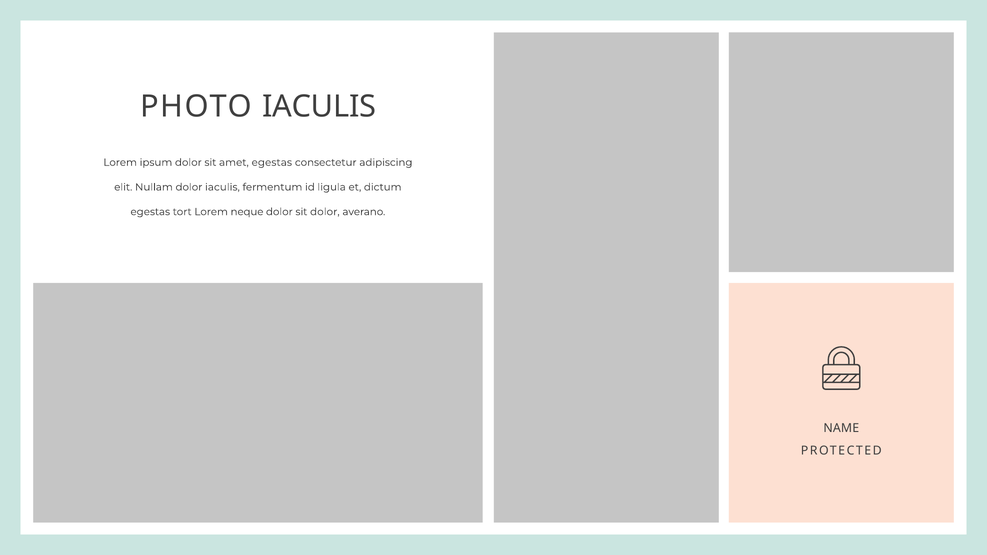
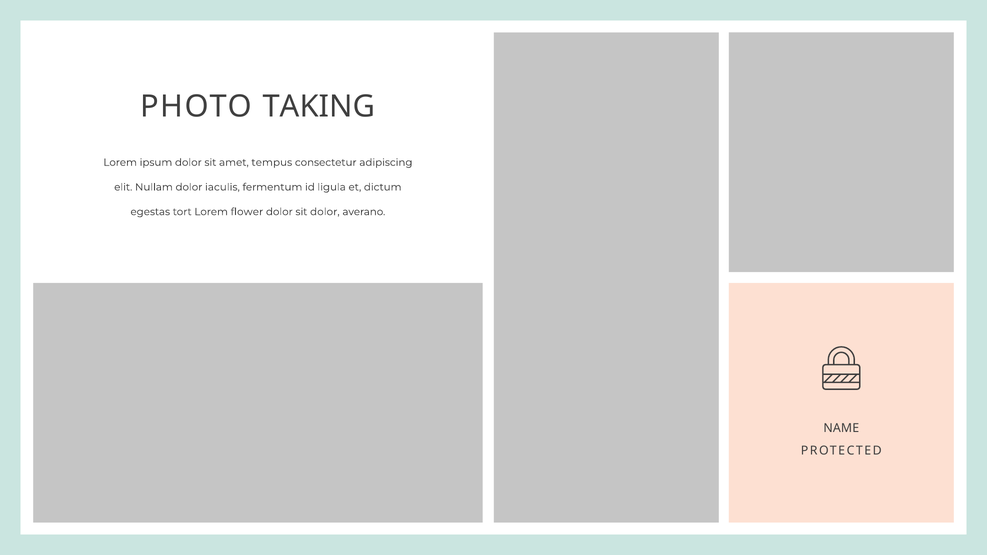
PHOTO IACULIS: IACULIS -> TAKING
amet egestas: egestas -> tempus
neque: neque -> flower
